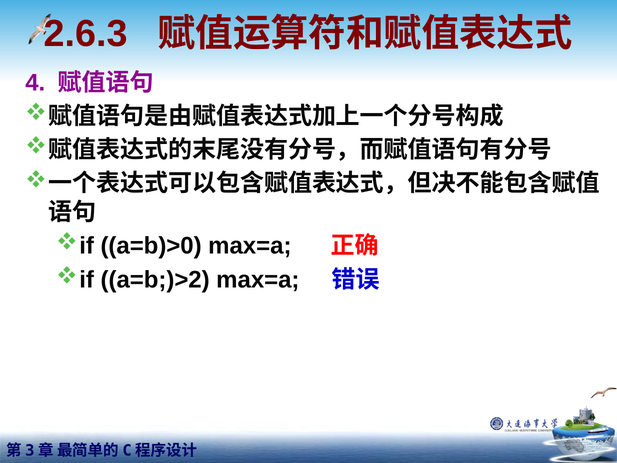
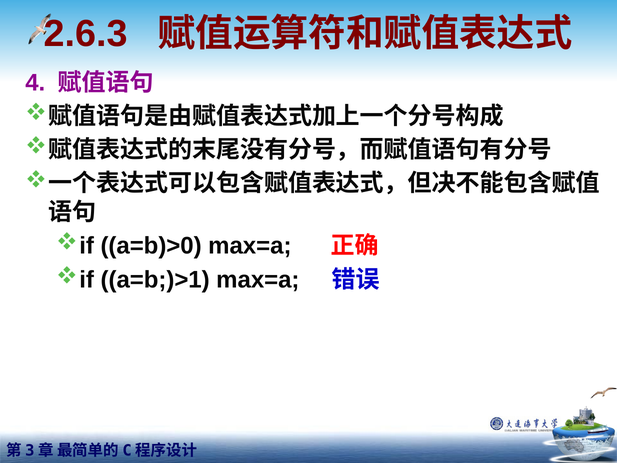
a=b;)>2: a=b;)>2 -> a=b;)>1
